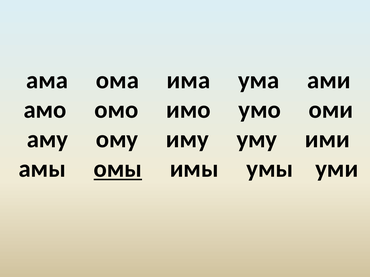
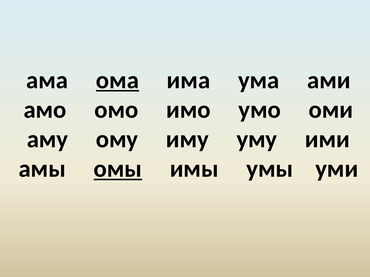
ома underline: none -> present
